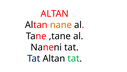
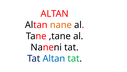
Altan at (54, 58) colour: black -> blue
